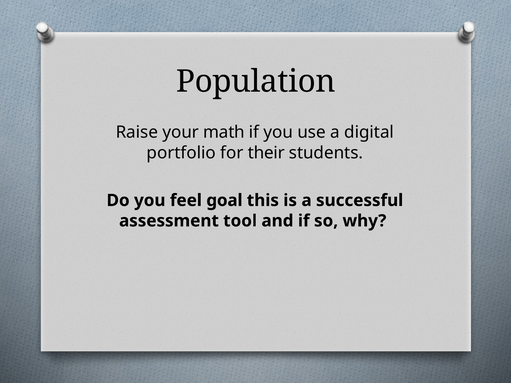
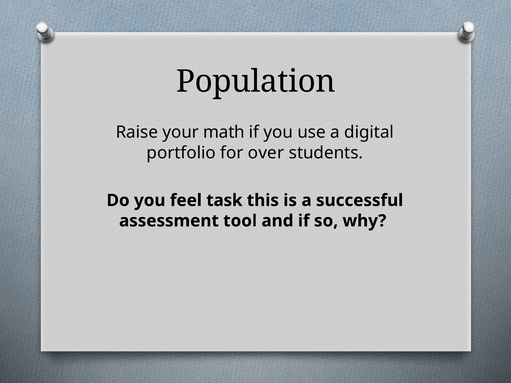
their: their -> over
goal: goal -> task
